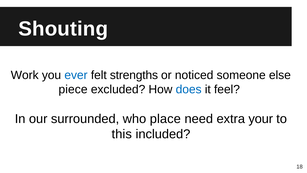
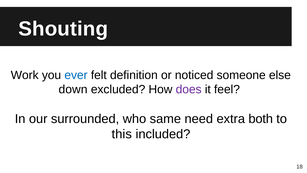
strengths: strengths -> definition
piece: piece -> down
does colour: blue -> purple
place: place -> same
your: your -> both
